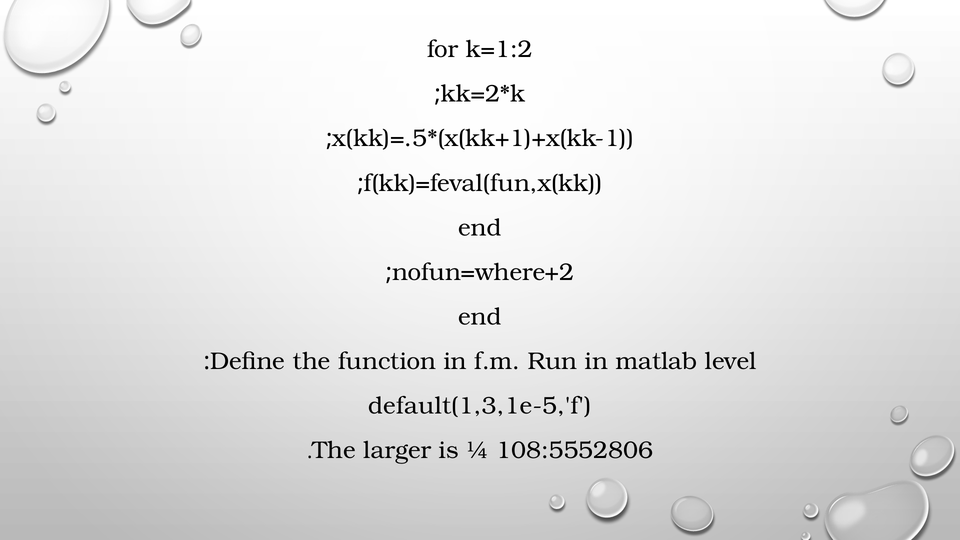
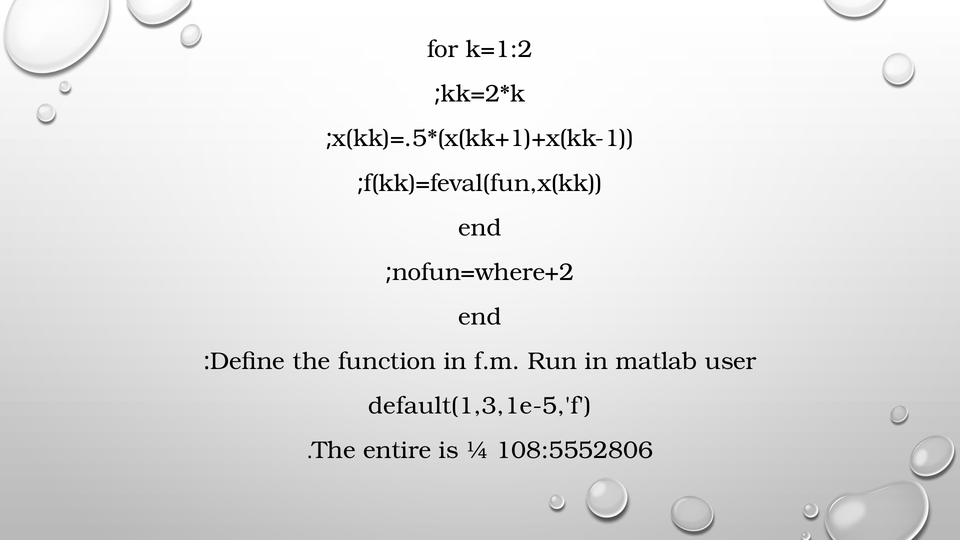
level: level -> user
larger: larger -> entire
